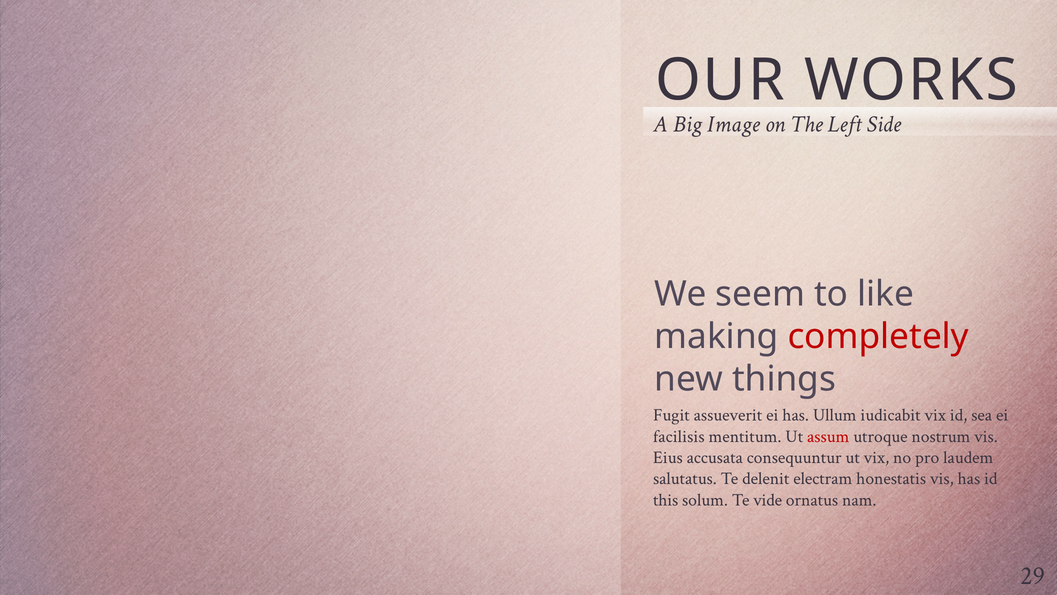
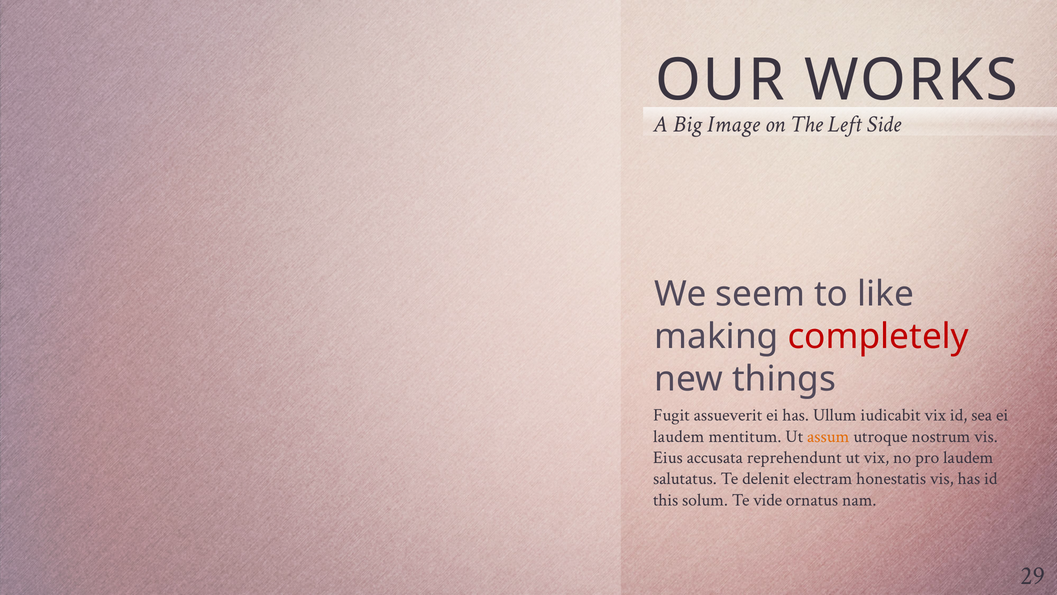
facilisis at (679, 436): facilisis -> laudem
assum colour: red -> orange
consequuntur: consequuntur -> reprehendunt
